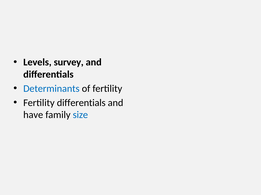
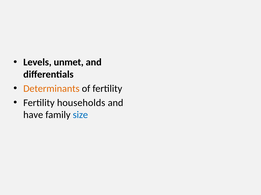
survey: survey -> unmet
Determinants colour: blue -> orange
Fertility differentials: differentials -> households
